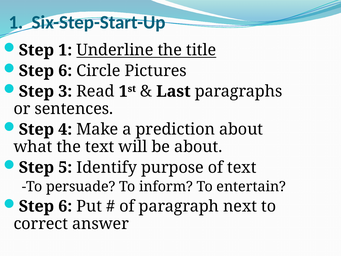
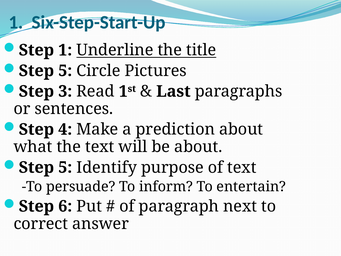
6 at (65, 71): 6 -> 5
